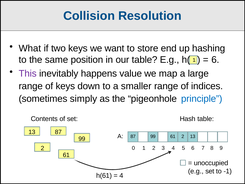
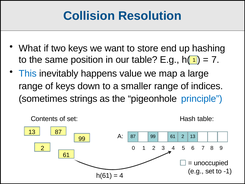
6 at (215, 60): 6 -> 7
This colour: purple -> blue
simply: simply -> strings
